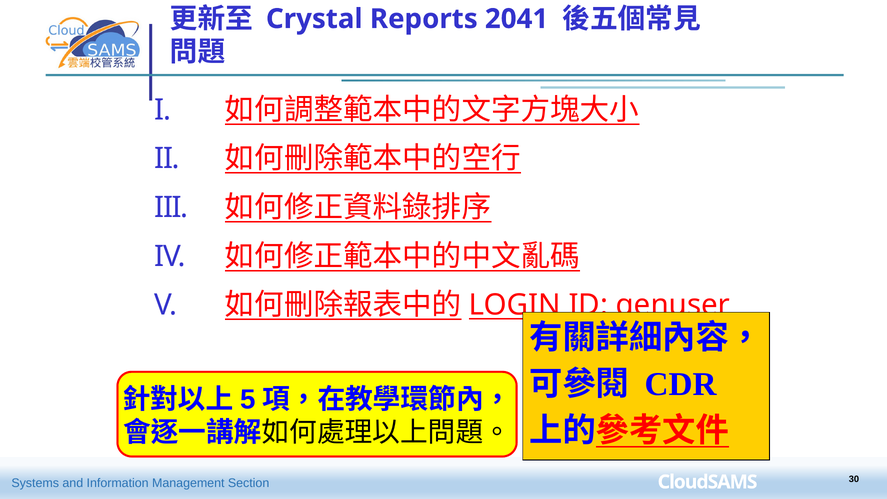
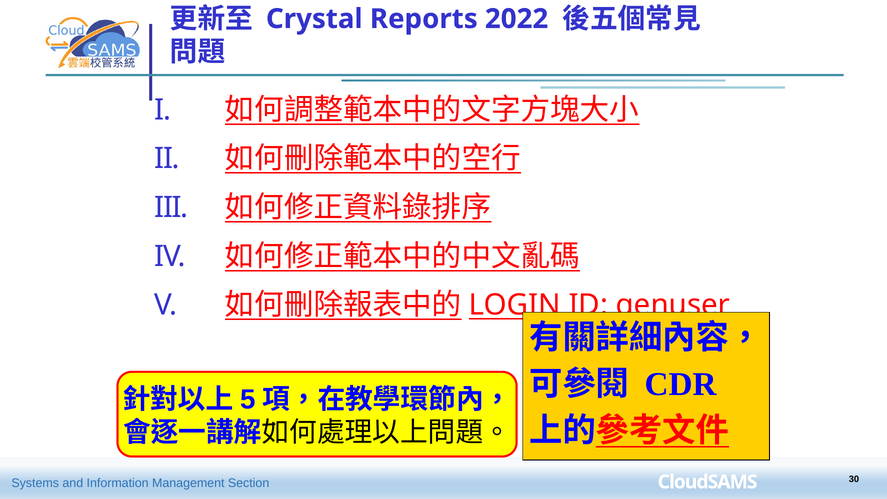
2041: 2041 -> 2022
